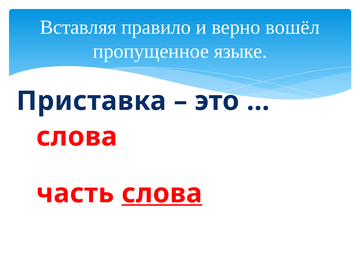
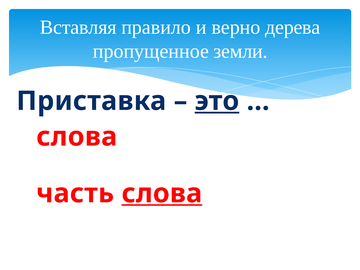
вошёл: вошёл -> дерева
языке: языке -> земли
это underline: none -> present
